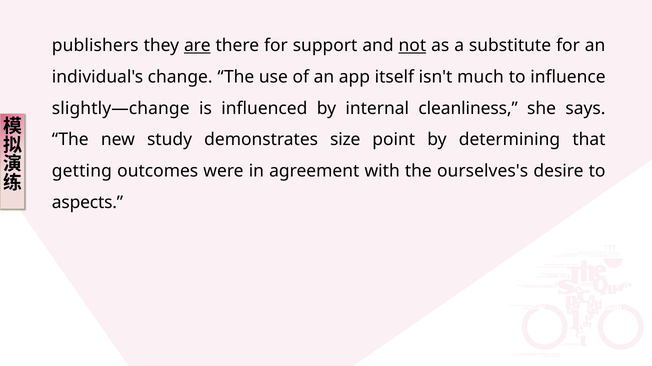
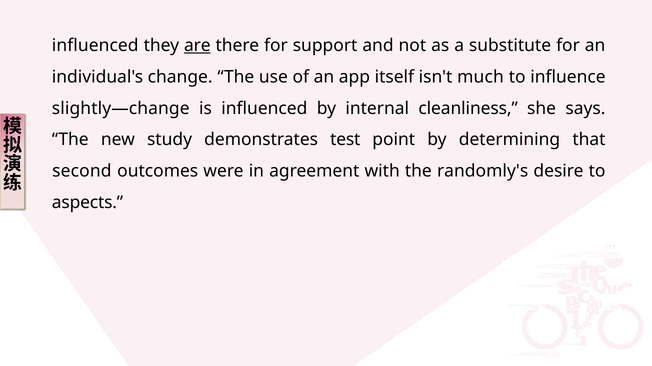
publishers at (95, 45): publishers -> influenced
not underline: present -> none
size: size -> test
getting: getting -> second
ourselves's: ourselves's -> randomly's
